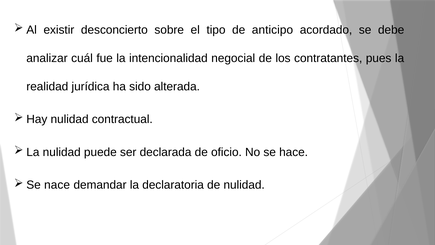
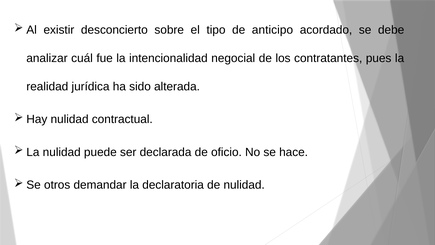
nace: nace -> otros
